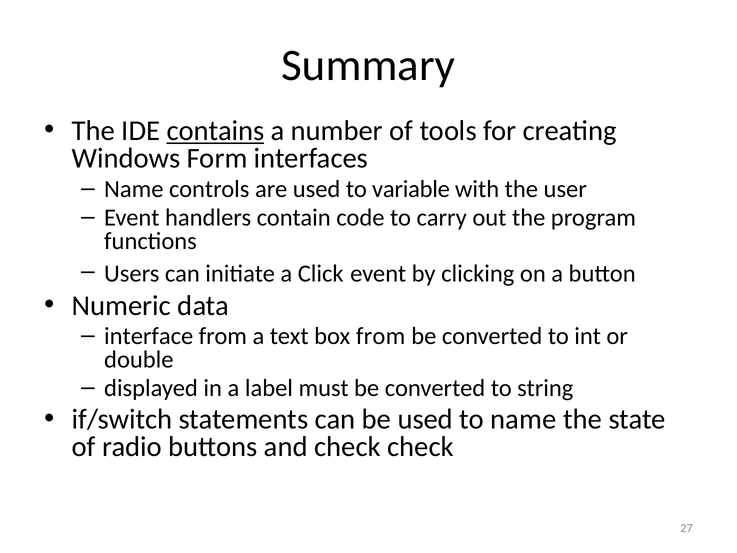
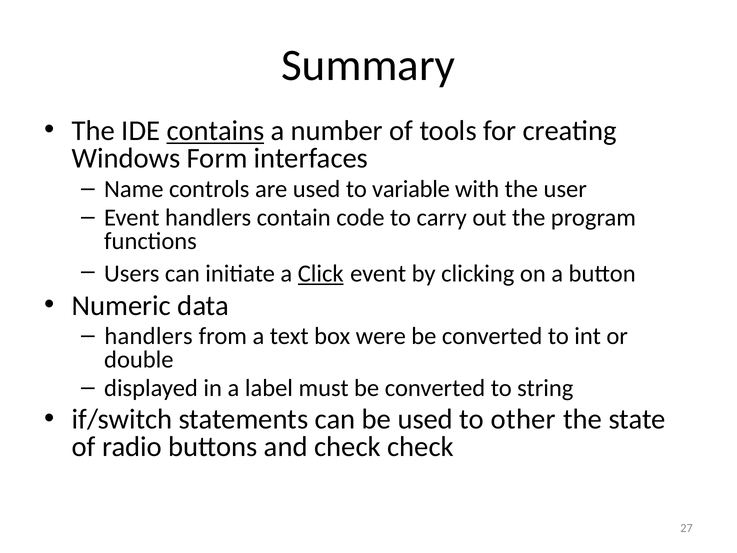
Click underline: none -> present
interface at (149, 336): interface -> handlers
box from: from -> were
to name: name -> other
